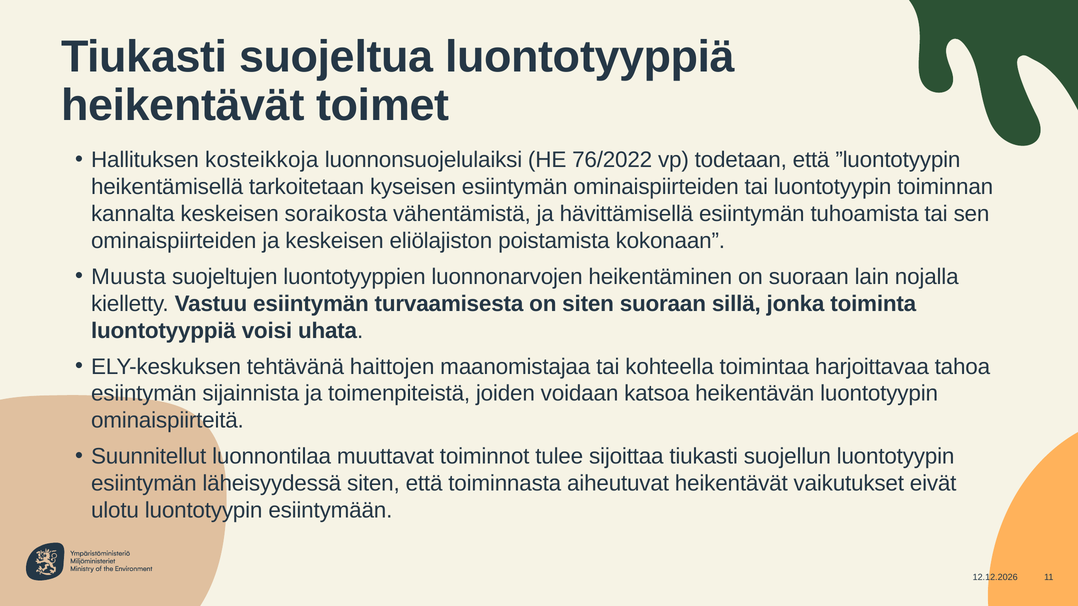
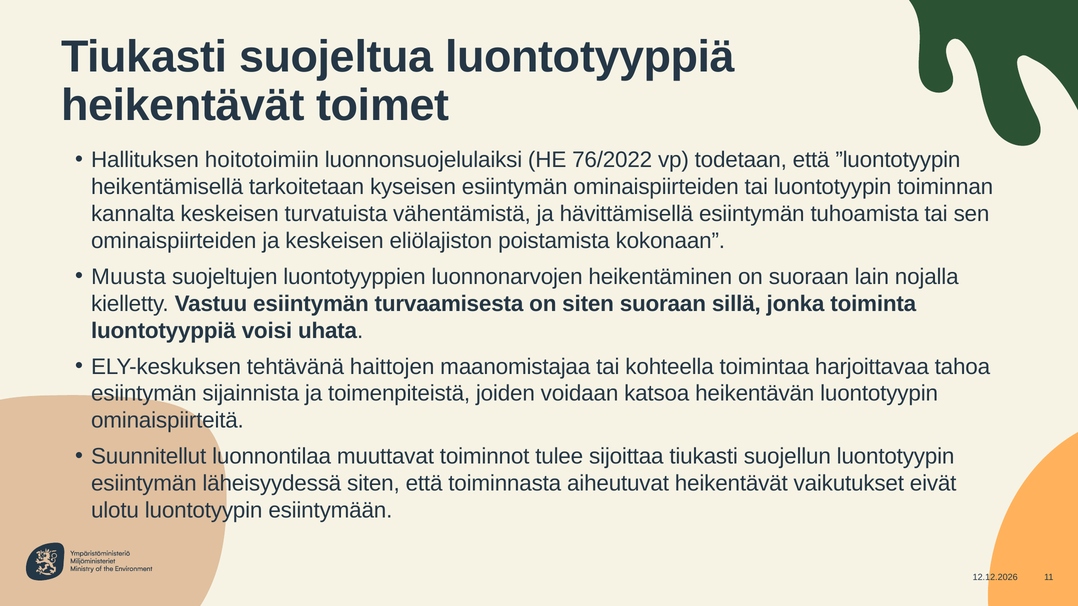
kosteikkoja: kosteikkoja -> hoitotoimiin
soraikosta: soraikosta -> turvatuista
